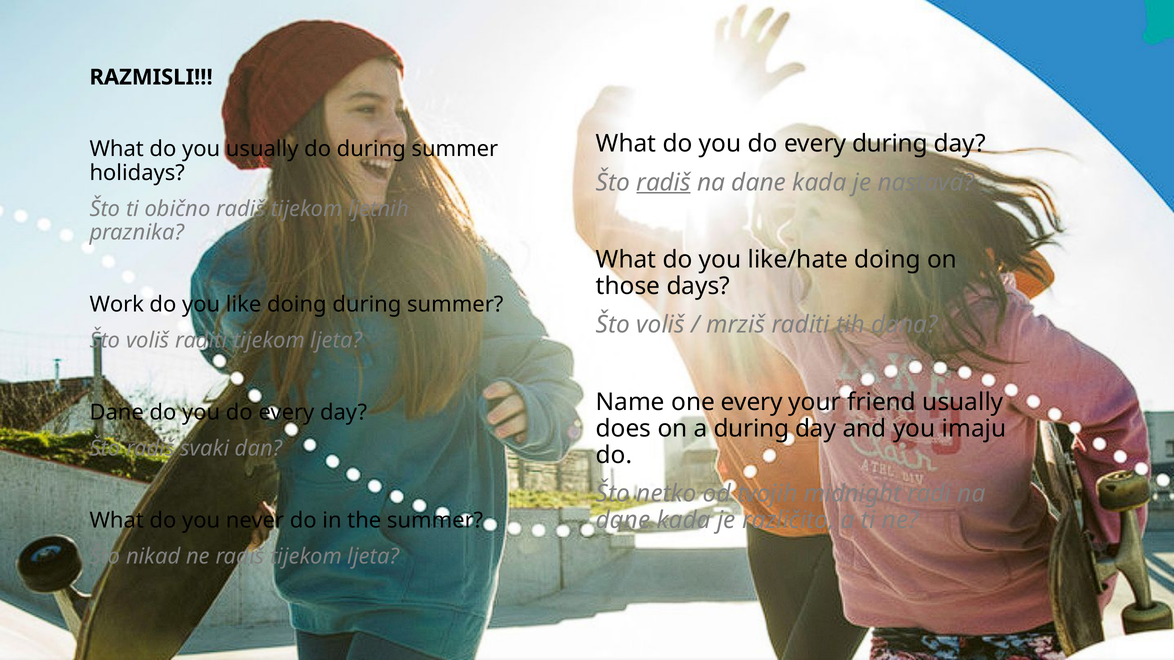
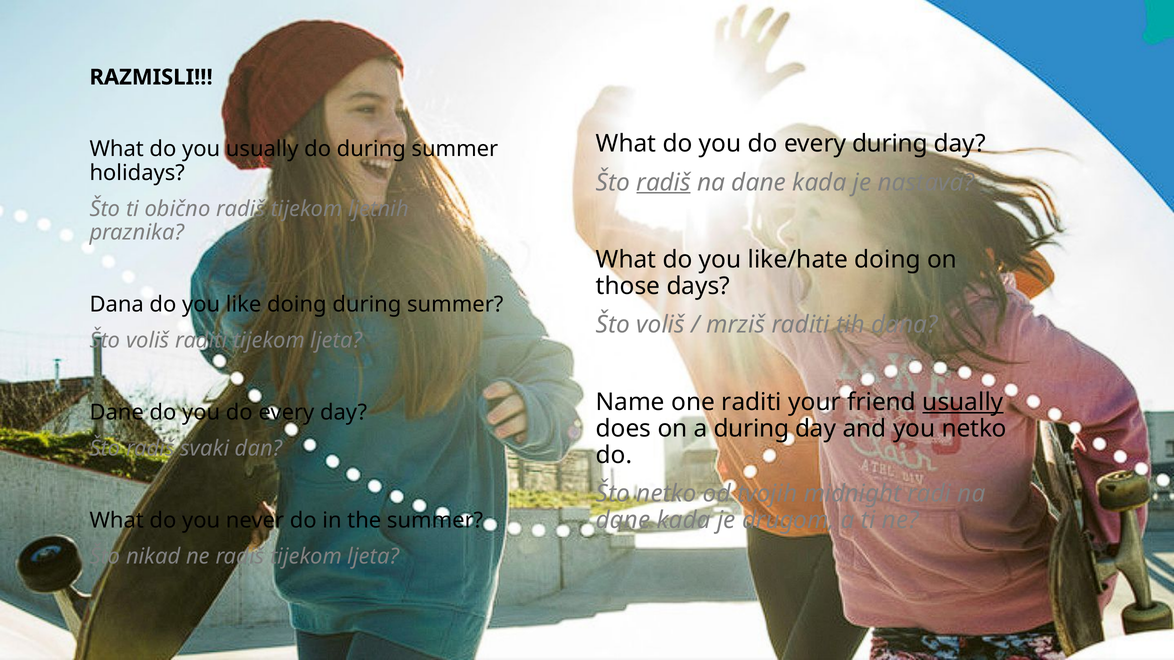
Work at (117, 305): Work -> Dana
one every: every -> raditi
usually at (963, 402) underline: none -> present
you imaju: imaju -> netko
različito: različito -> drugom
